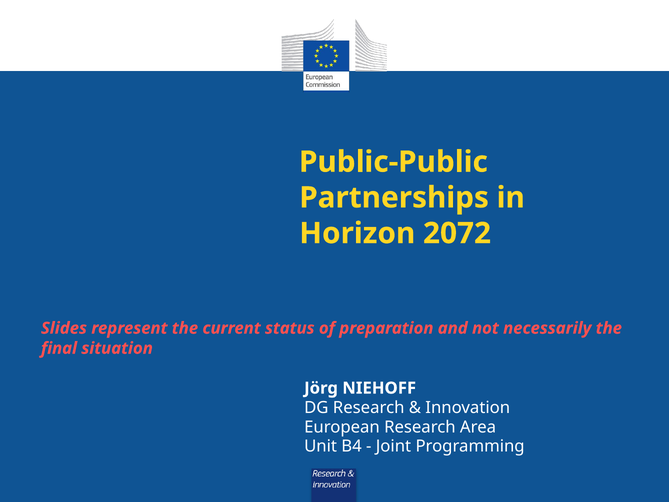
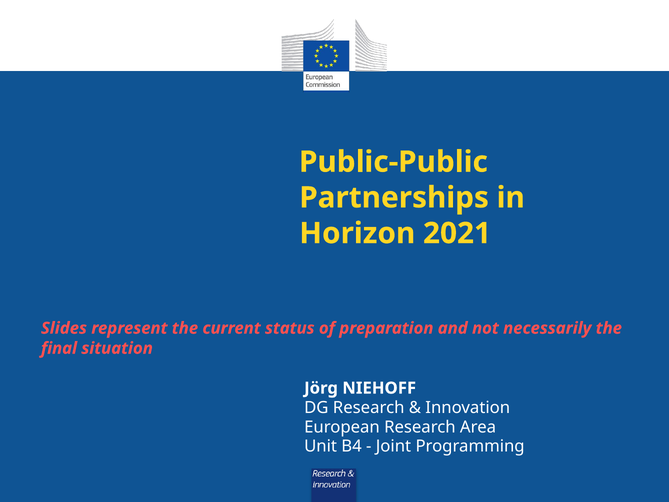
2072: 2072 -> 2021
